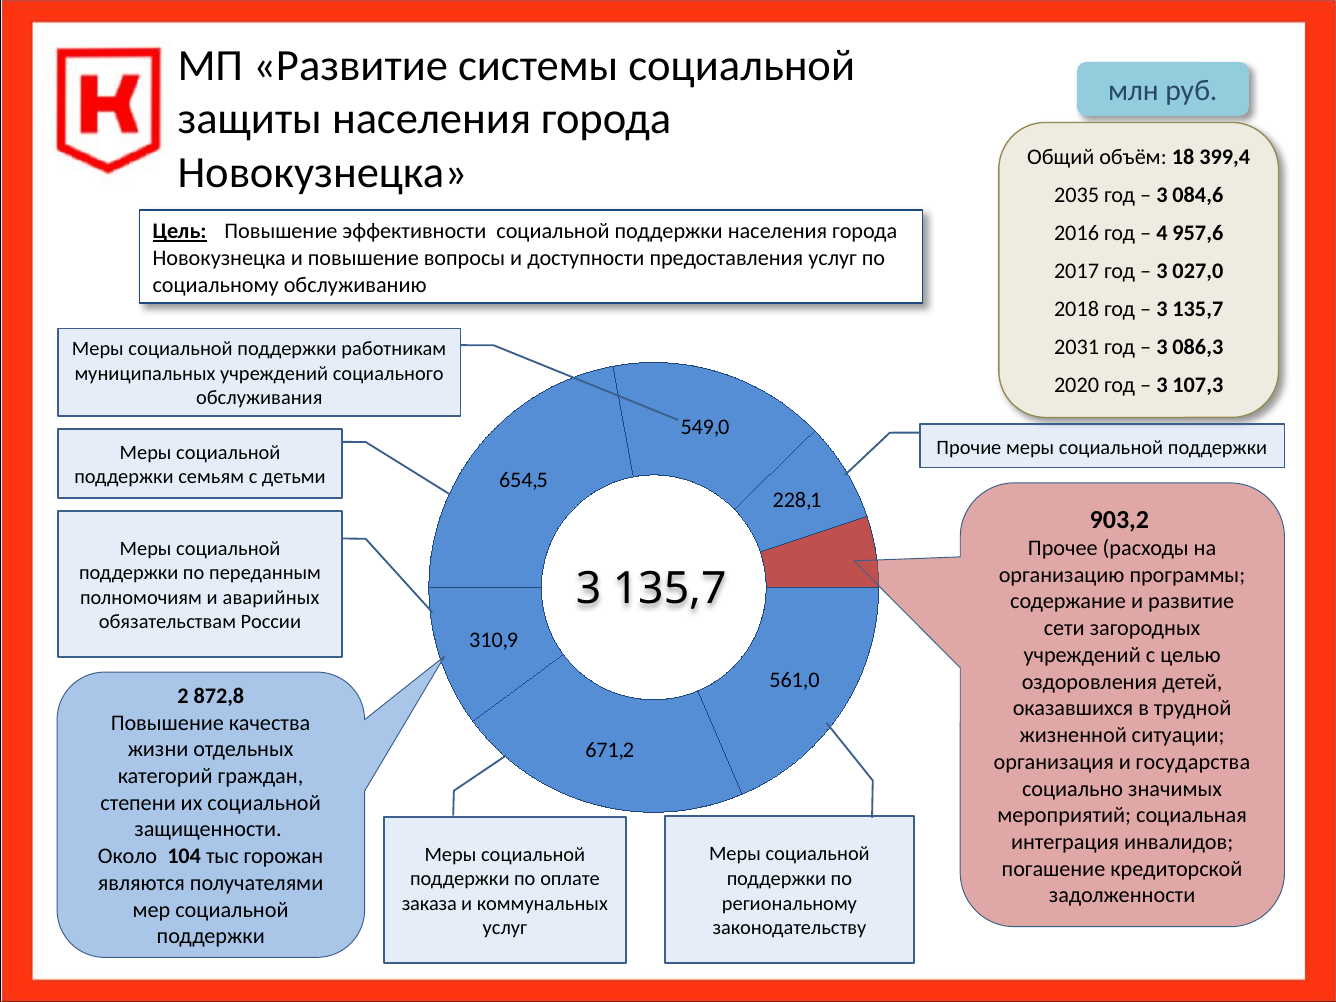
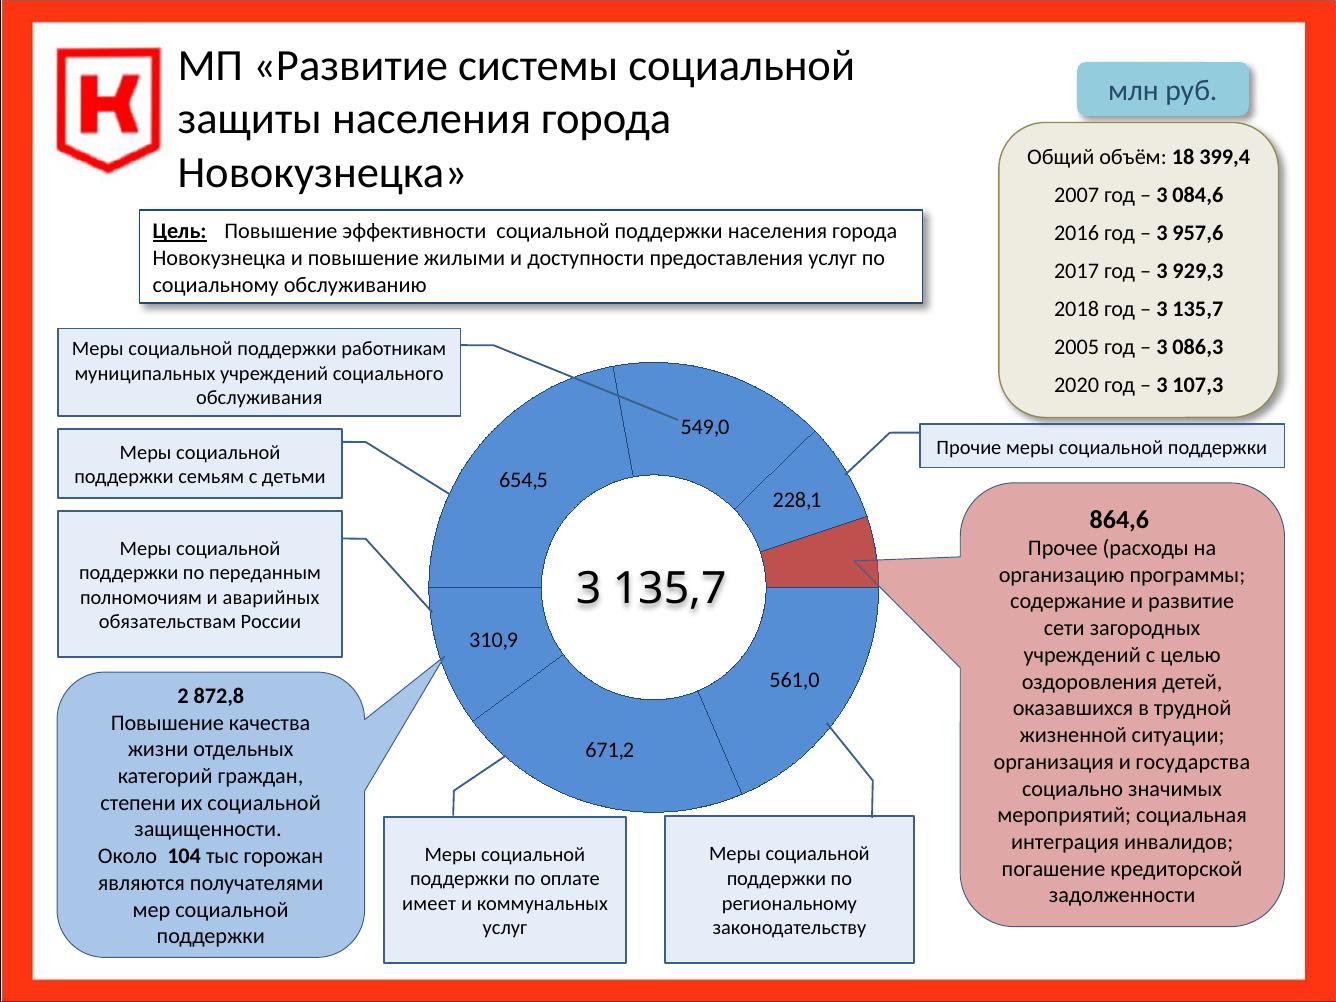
2035: 2035 -> 2007
4 at (1162, 233): 4 -> 3
вопросы: вопросы -> жилыми
027,0: 027,0 -> 929,3
2031: 2031 -> 2005
903,2: 903,2 -> 864,6
заказа: заказа -> имеет
